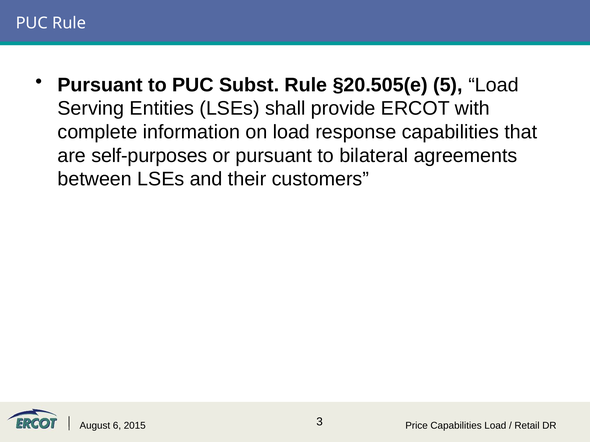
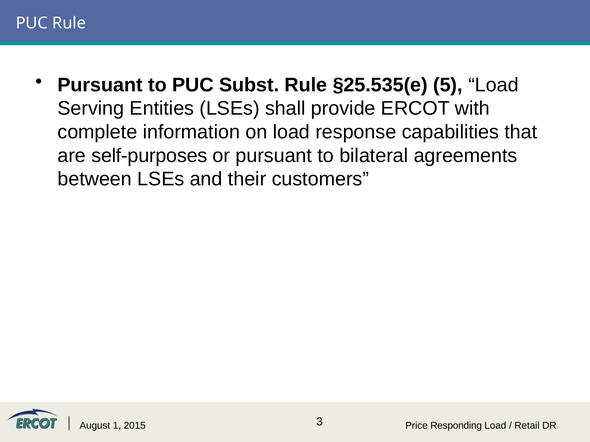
§20.505(e: §20.505(e -> §25.535(e
6: 6 -> 1
Price Capabilities: Capabilities -> Responding
